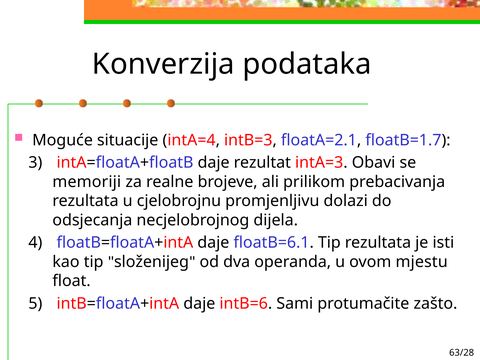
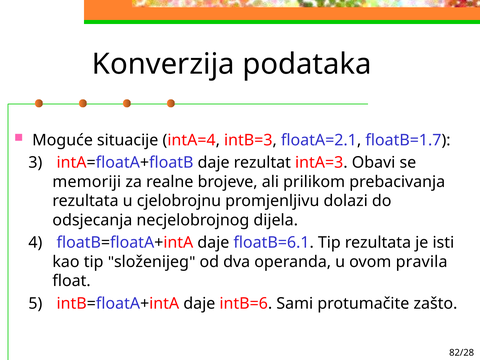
mjestu: mjestu -> pravila
63/28: 63/28 -> 82/28
